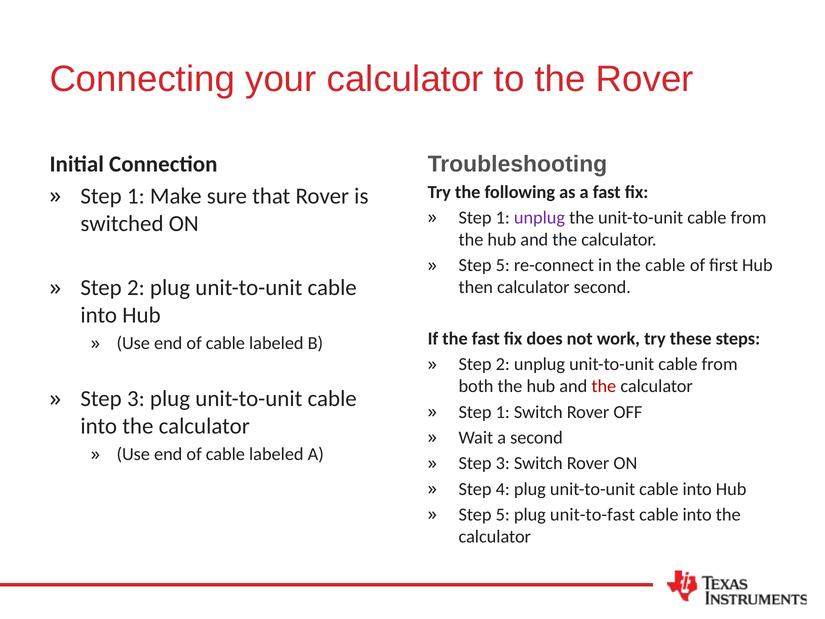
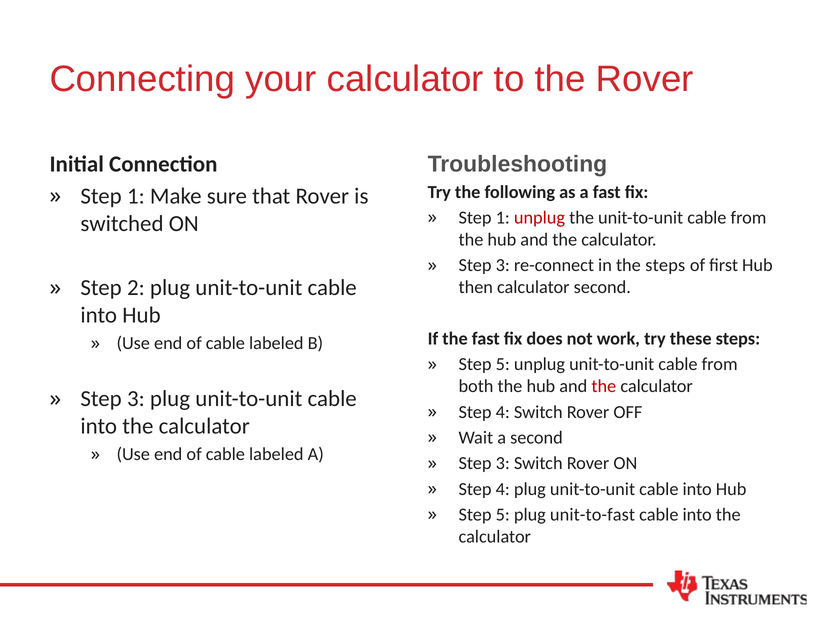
unplug at (539, 218) colour: purple -> red
5 at (503, 265): 5 -> 3
the cable: cable -> steps
2 at (503, 364): 2 -> 5
1 at (503, 412): 1 -> 4
